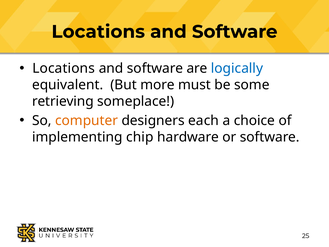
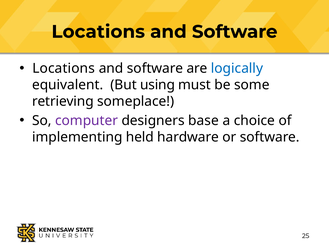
more: more -> using
computer colour: orange -> purple
each: each -> base
chip: chip -> held
